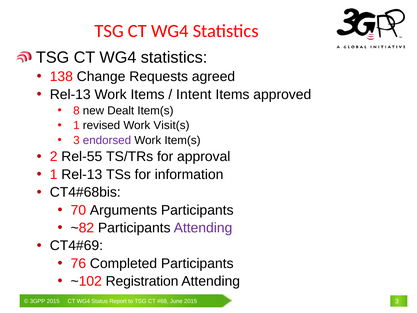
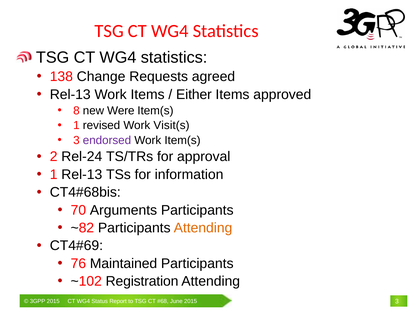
Intent: Intent -> Either
Dealt: Dealt -> Were
Rel-55: Rel-55 -> Rel-24
Attending at (203, 228) colour: purple -> orange
Completed: Completed -> Maintained
